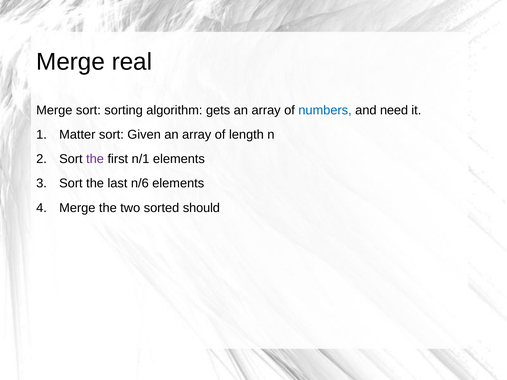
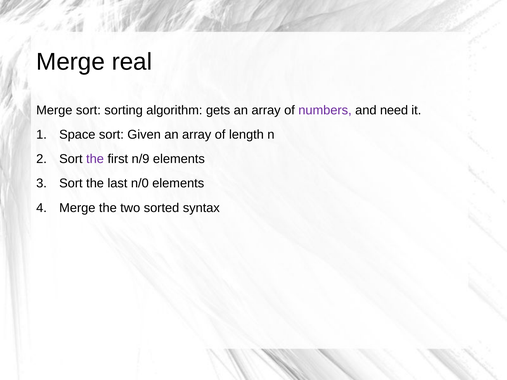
numbers colour: blue -> purple
Matter: Matter -> Space
n/1: n/1 -> n/9
n/6: n/6 -> n/0
should: should -> syntax
